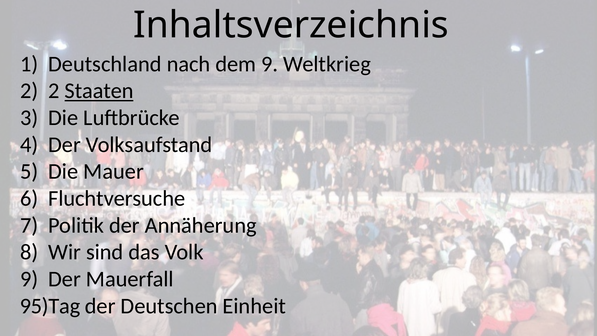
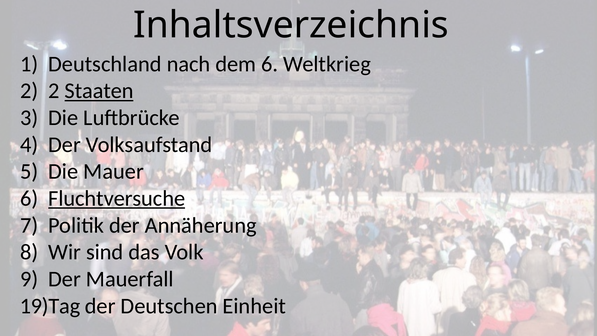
dem 9: 9 -> 6
Fluchtversuche underline: none -> present
95)Tag: 95)Tag -> 19)Tag
